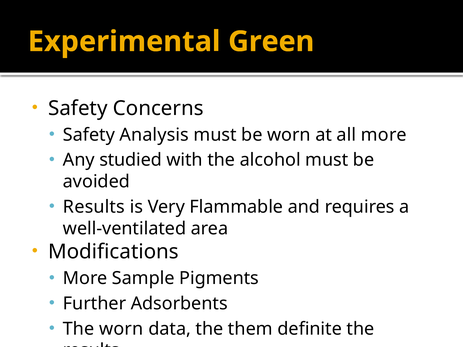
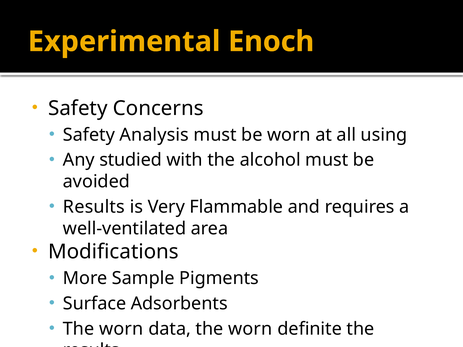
Green: Green -> Enoch
all more: more -> using
Further: Further -> Surface
data the them: them -> worn
